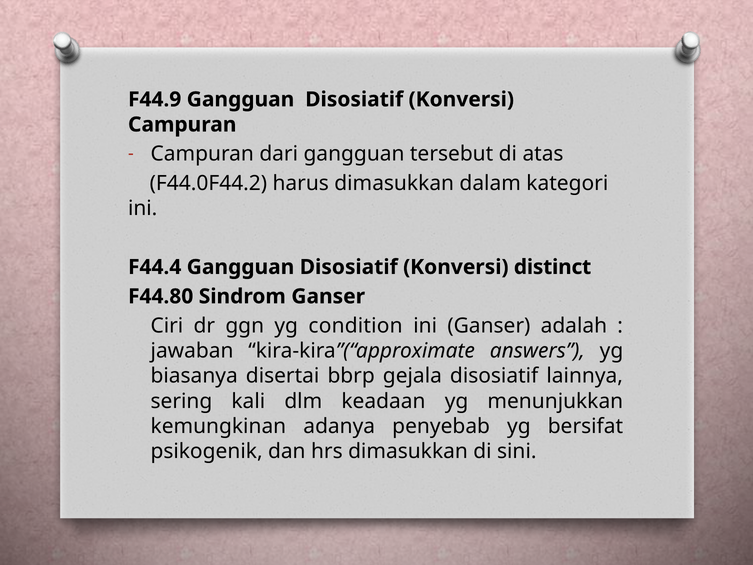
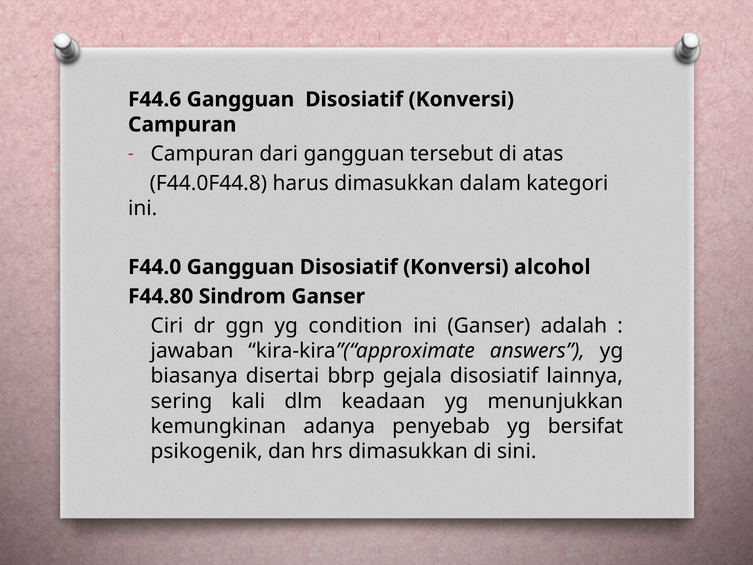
F44.9: F44.9 -> F44.6
F44.0F44.2: F44.0F44.2 -> F44.0F44.8
F44.4: F44.4 -> F44.0
distinct: distinct -> alcohol
